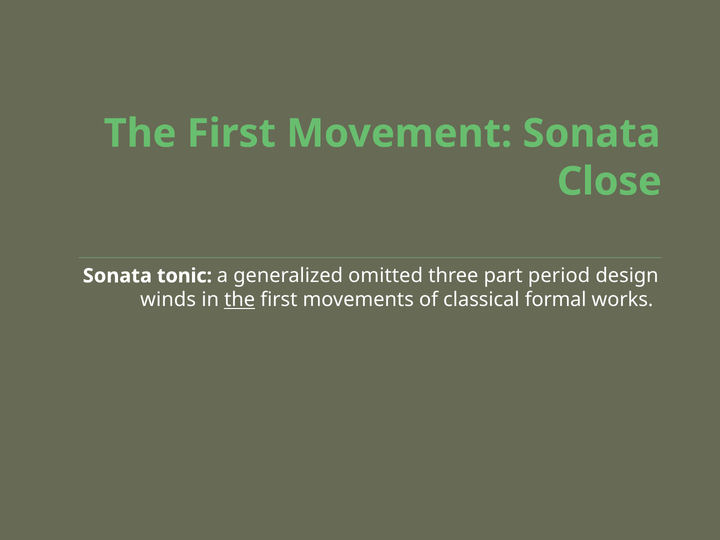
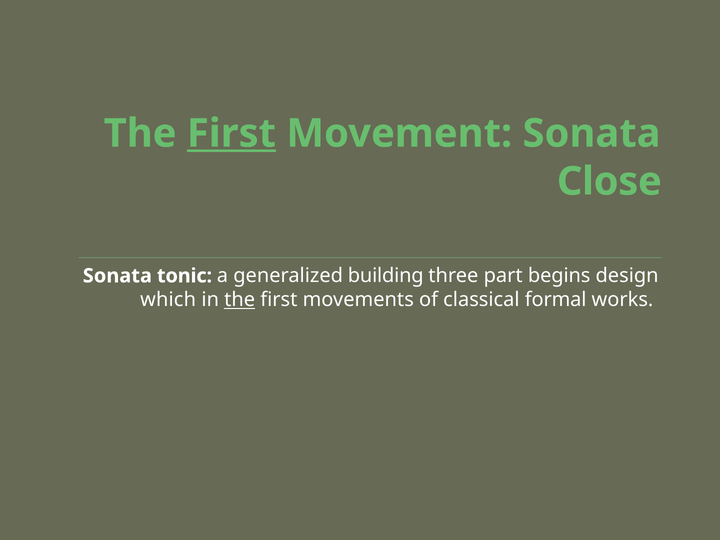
First at (231, 134) underline: none -> present
omitted: omitted -> building
period: period -> begins
winds: winds -> which
